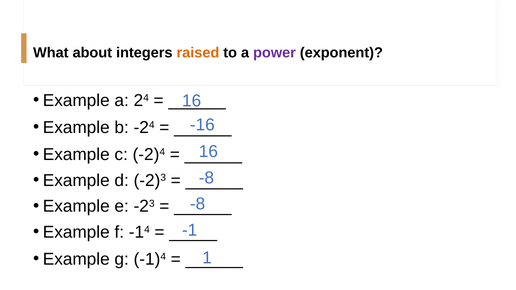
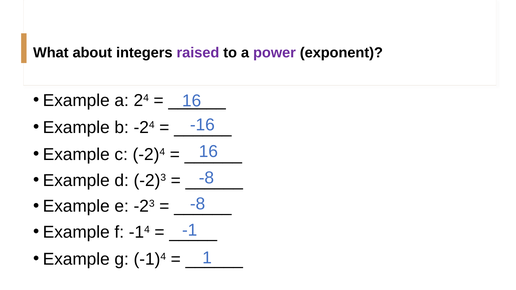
raised colour: orange -> purple
